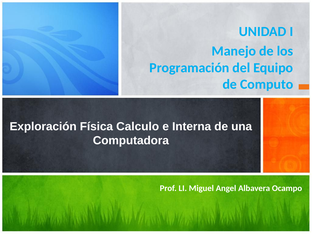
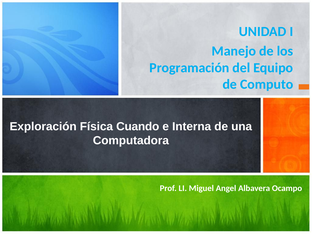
Calculo: Calculo -> Cuando
